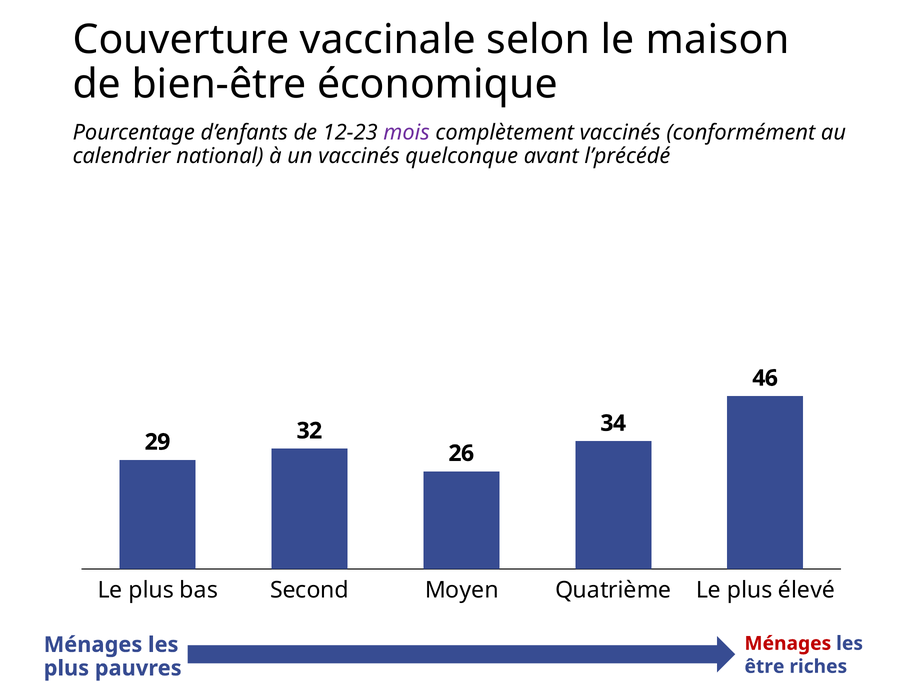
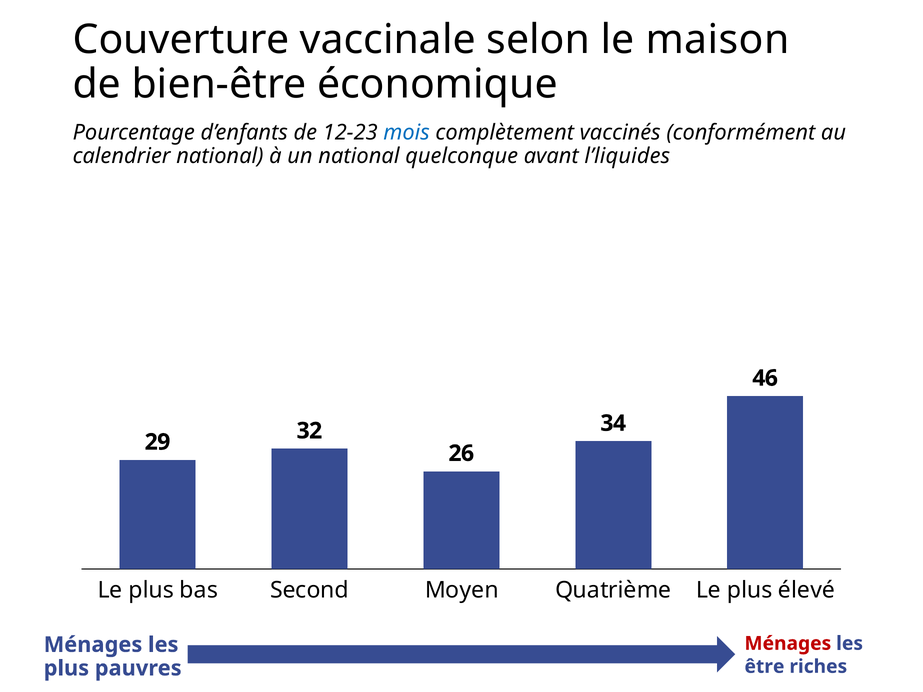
mois colour: purple -> blue
un vaccinés: vaccinés -> national
l’précédé: l’précédé -> l’liquides
